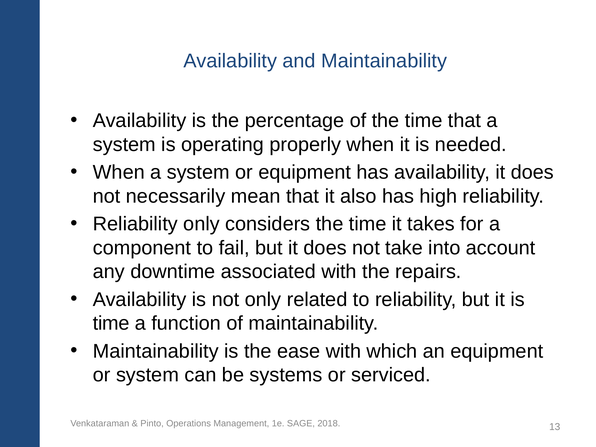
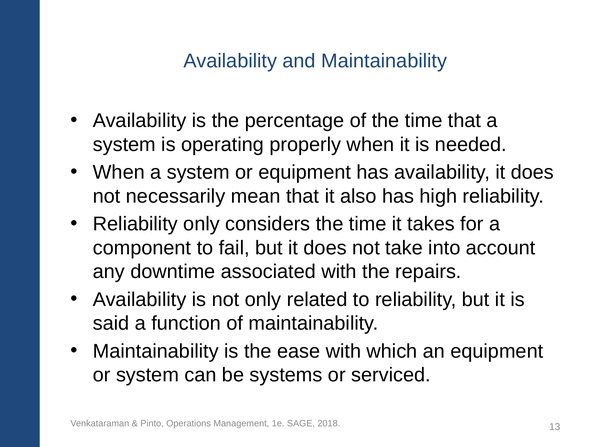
time at (111, 323): time -> said
